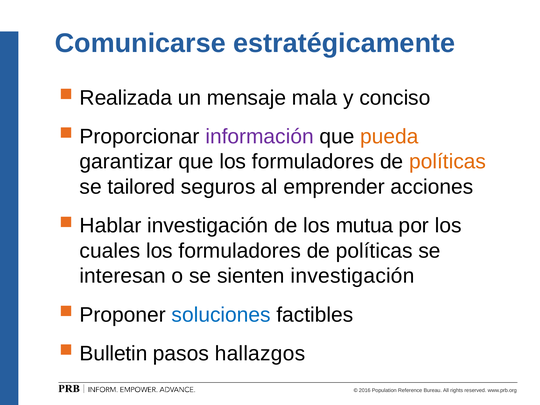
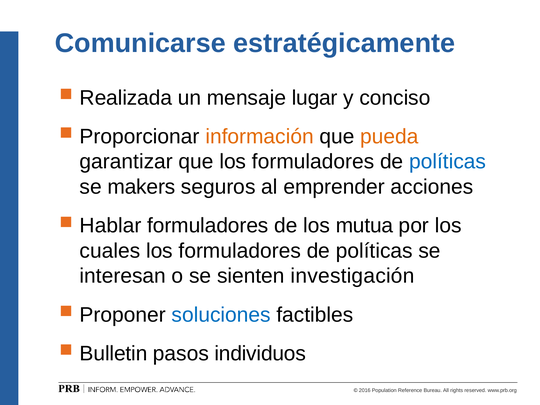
mala: mala -> lugar
información colour: purple -> orange
políticas at (448, 162) colour: orange -> blue
tailored: tailored -> makers
Hablar investigación: investigación -> formuladores
hallazgos: hallazgos -> individuos
